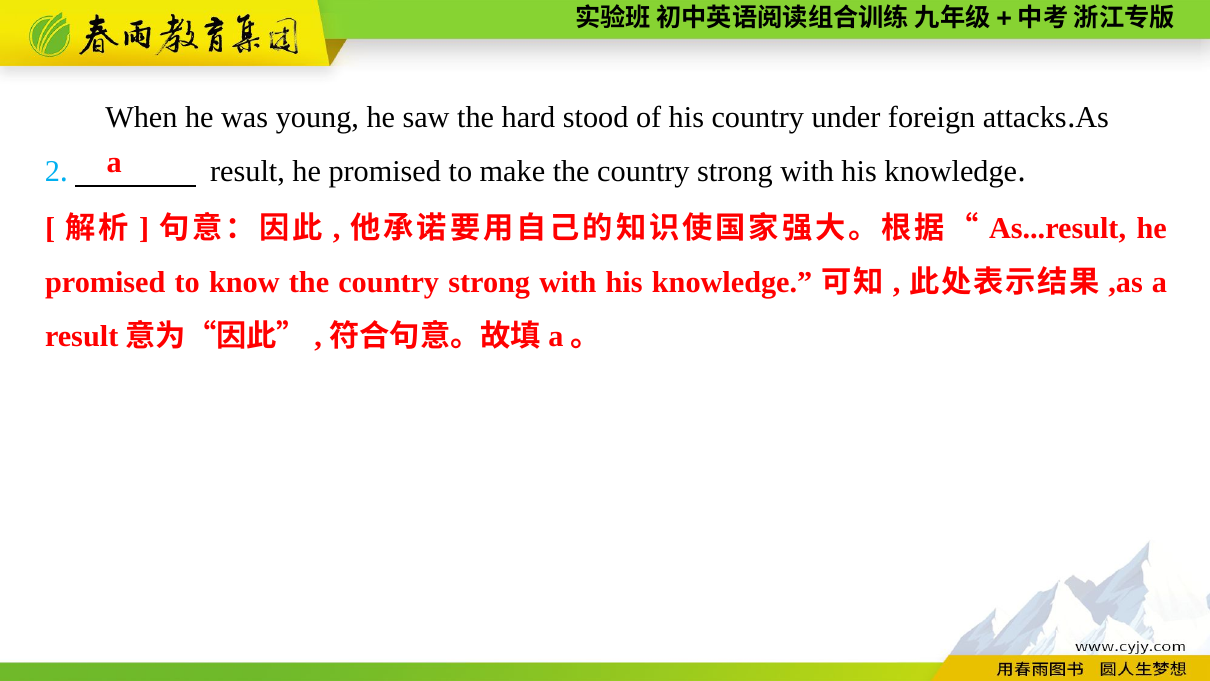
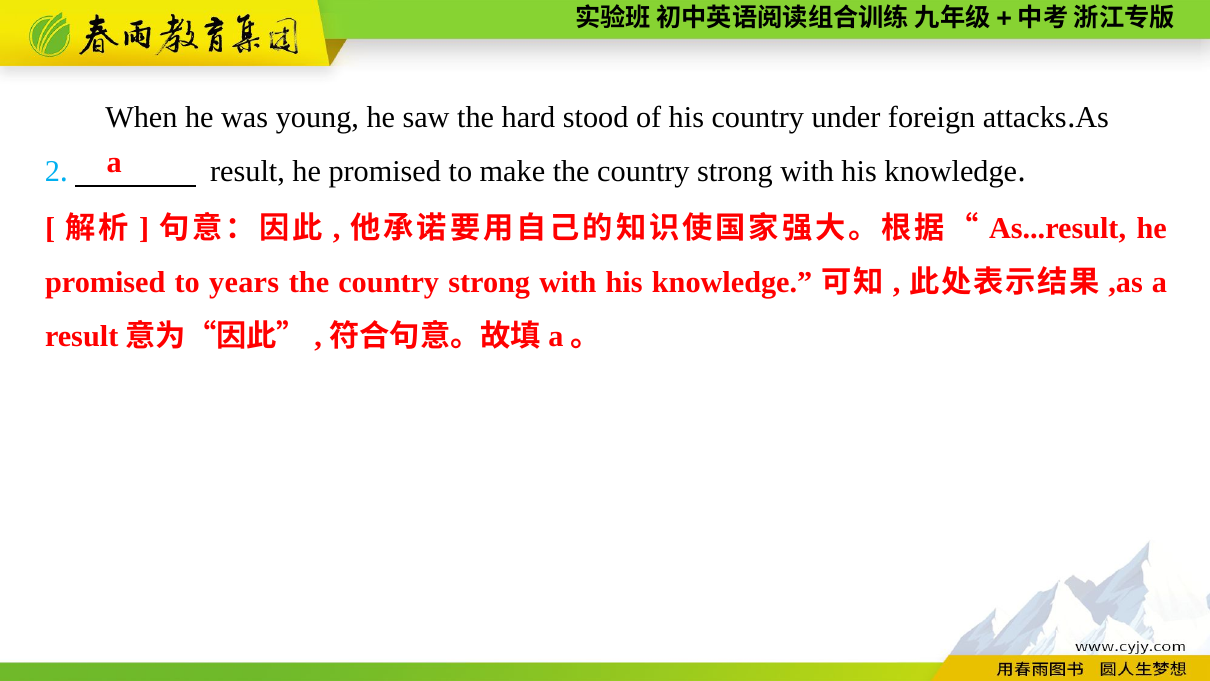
know: know -> years
